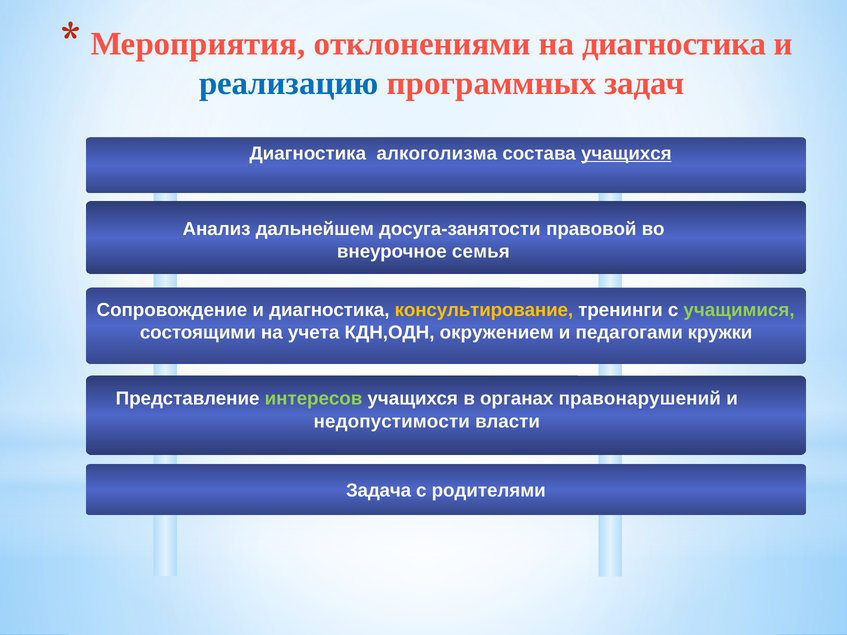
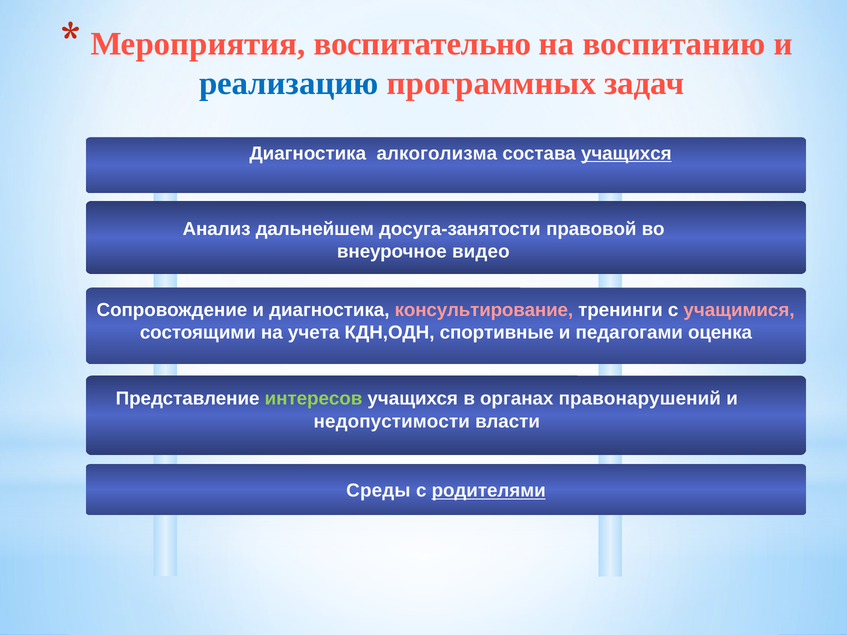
отклонениями: отклонениями -> воспитательно
на диагностика: диагностика -> воспитанию
семья: семья -> видео
консультирование colour: yellow -> pink
учащимися colour: light green -> pink
окружением: окружением -> спортивные
кружки: кружки -> оценка
Задача: Задача -> Среды
родителями underline: none -> present
